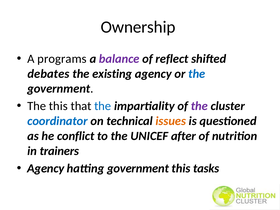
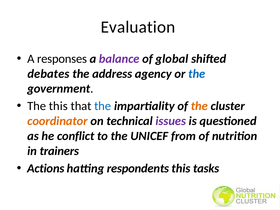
Ownership: Ownership -> Evaluation
programs: programs -> responses
reflect: reflect -> global
existing: existing -> address
the at (199, 106) colour: purple -> orange
coordinator colour: blue -> orange
issues colour: orange -> purple
after: after -> from
Agency at (46, 168): Agency -> Actions
hatting government: government -> respondents
